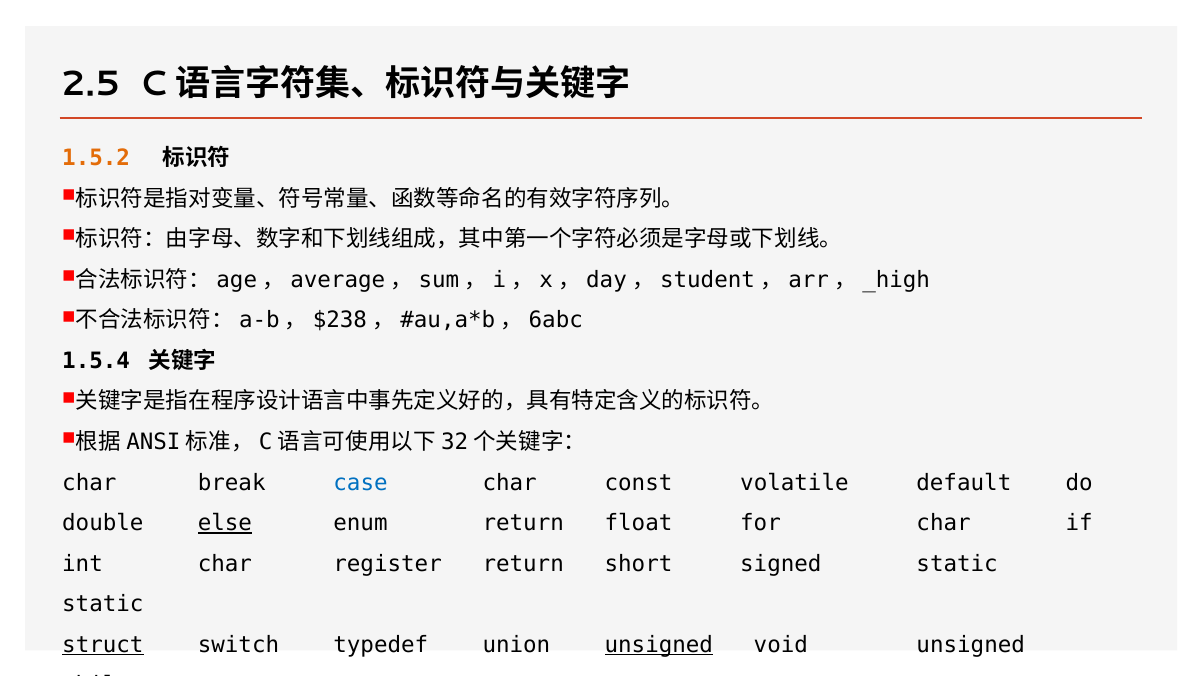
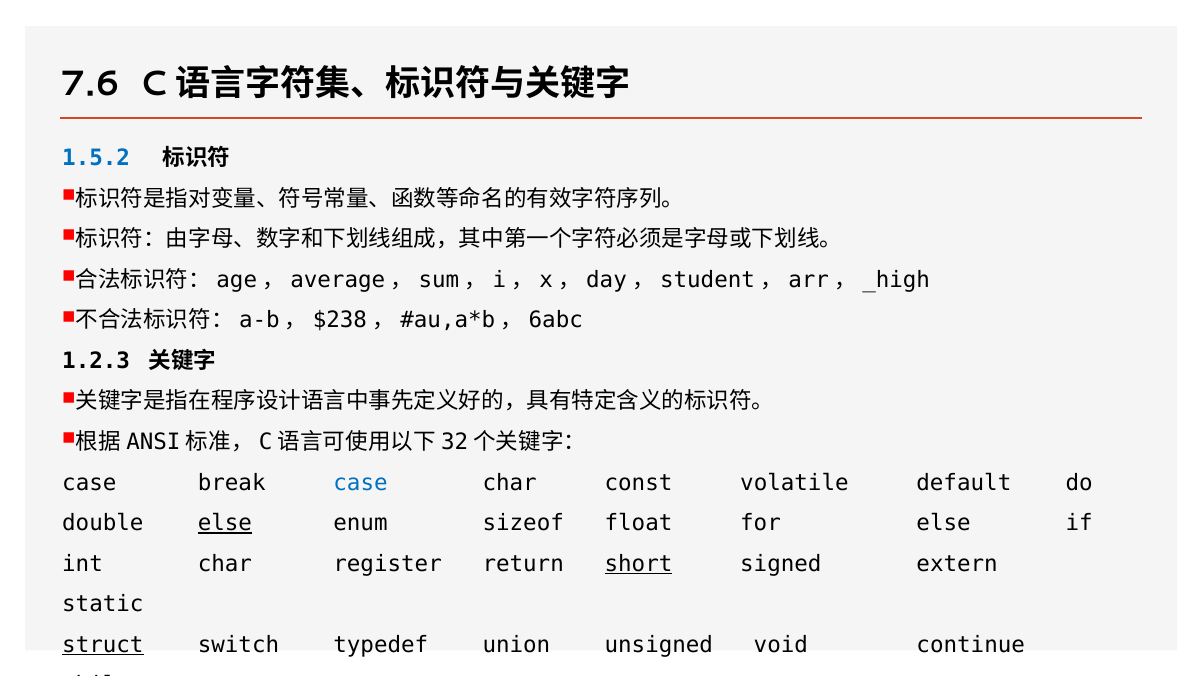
2.5: 2.5 -> 7.6
1.5.2 colour: orange -> blue
1.5.4: 1.5.4 -> 1.2.3
char at (89, 483): char -> case
enum return: return -> sizeof
for char: char -> else
short underline: none -> present
signed static: static -> extern
unsigned at (659, 645) underline: present -> none
void unsigned: unsigned -> continue
